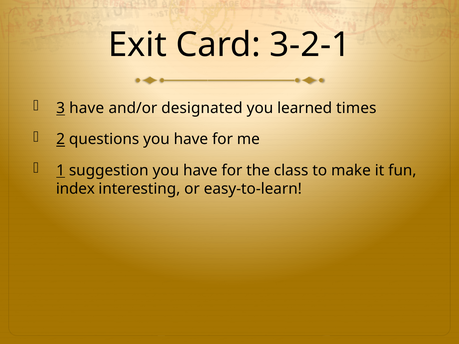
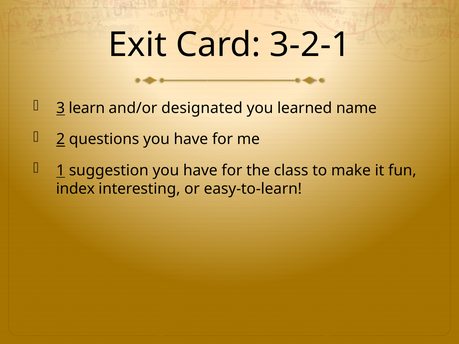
3 have: have -> learn
times: times -> name
